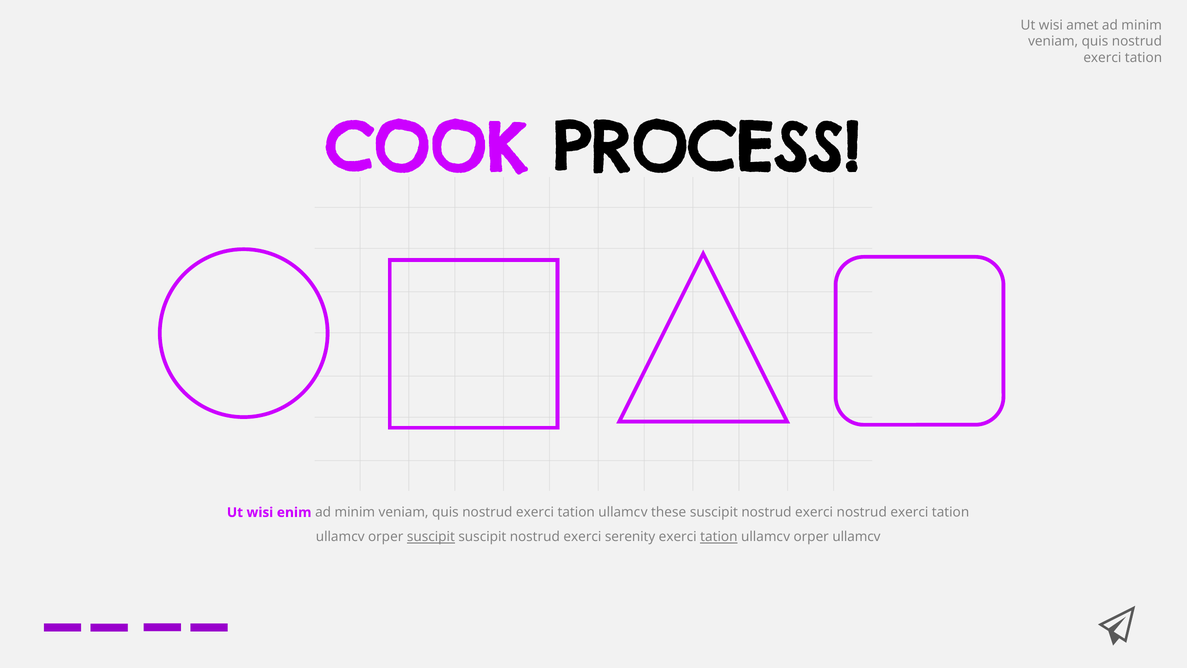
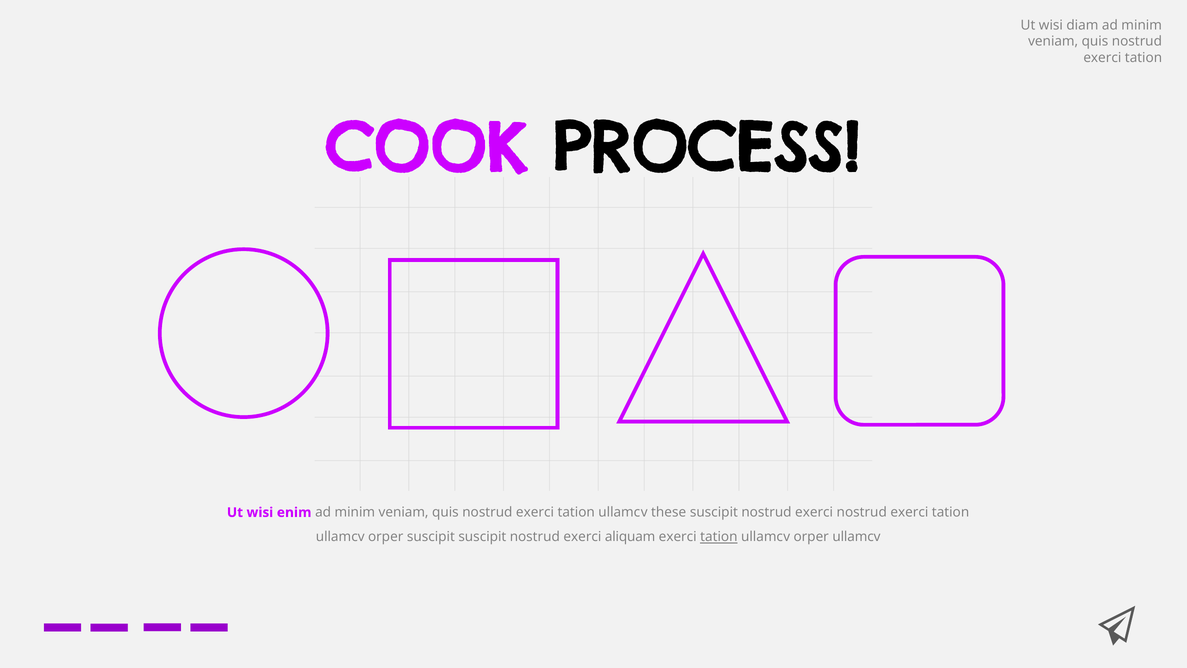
amet: amet -> diam
suscipit at (431, 537) underline: present -> none
serenity: serenity -> aliquam
